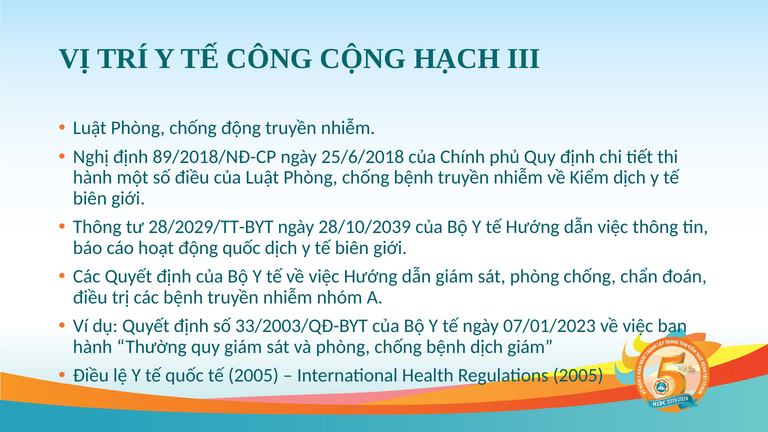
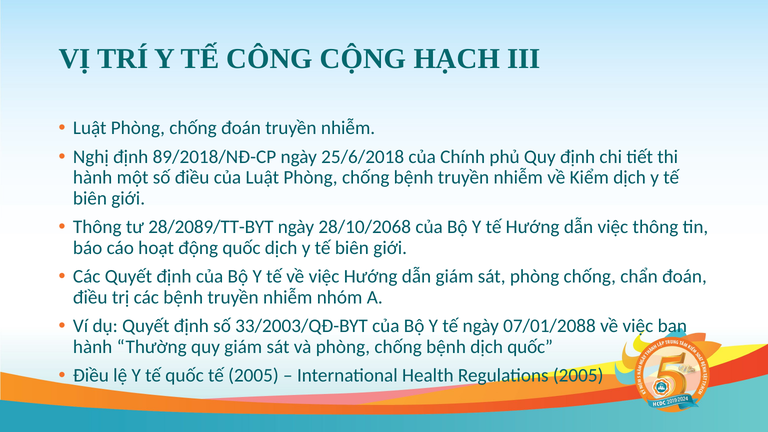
chống động: động -> đoán
28/2029/TT-BYT: 28/2029/TT-BYT -> 28/2089/TT-BYT
28/10/2039: 28/10/2039 -> 28/10/2068
07/01/2023: 07/01/2023 -> 07/01/2088
dịch giám: giám -> quốc
